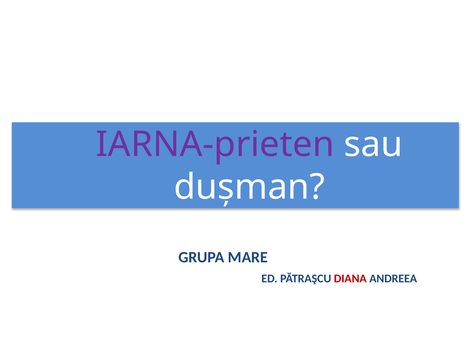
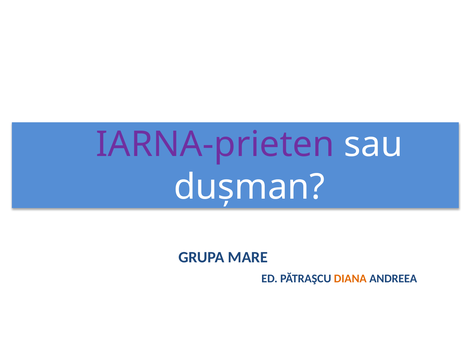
DIANA colour: red -> orange
